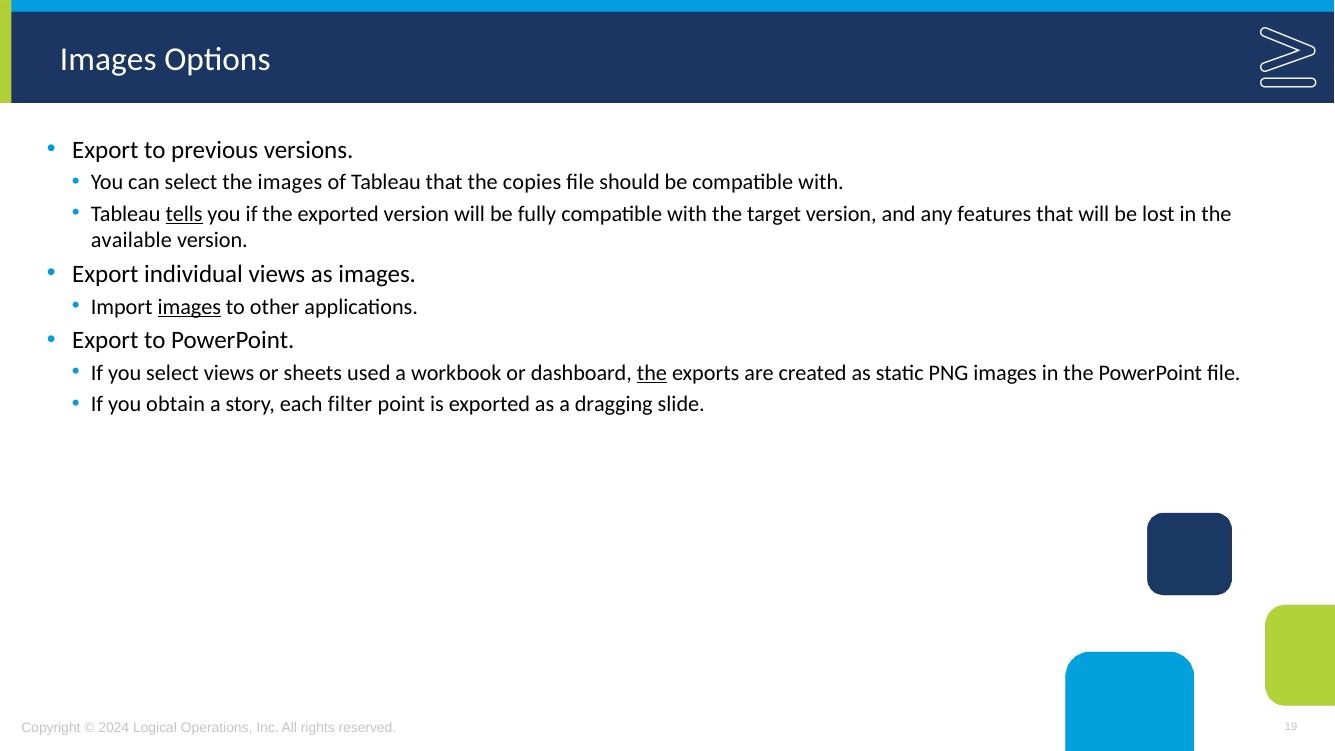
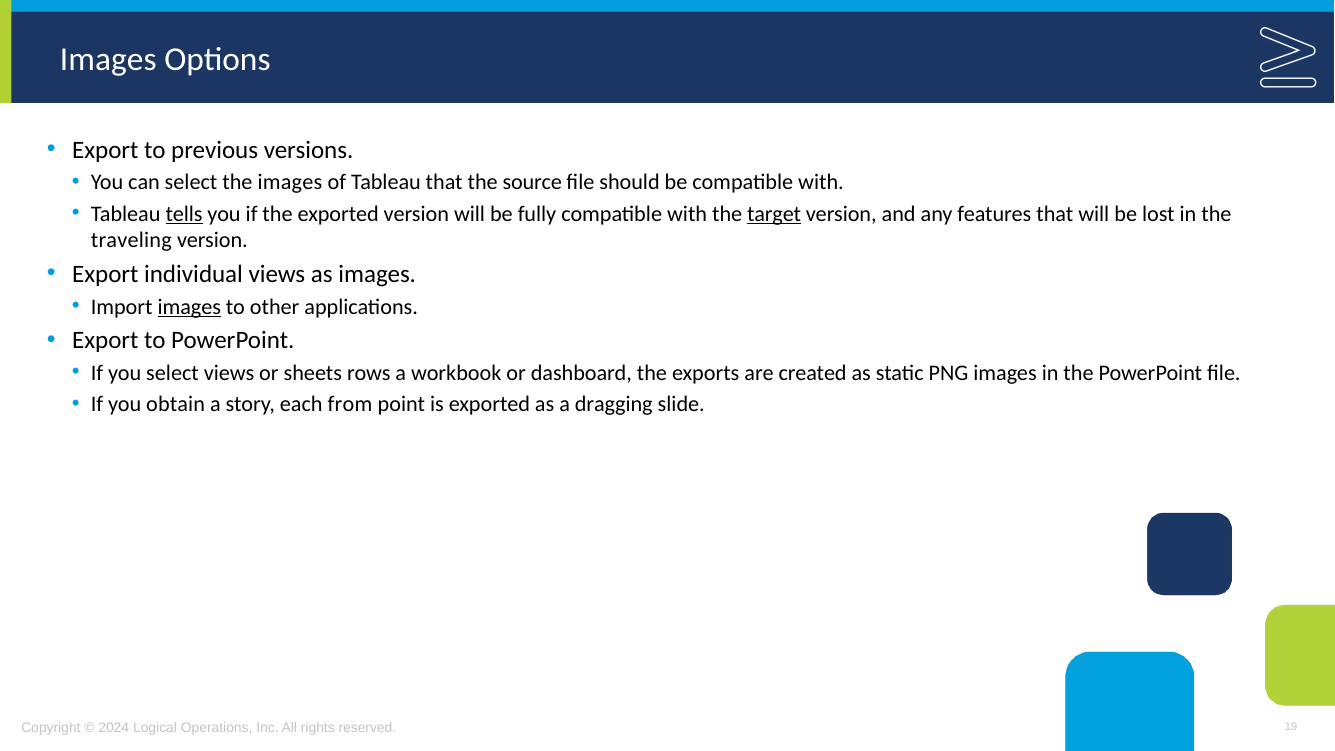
copies: copies -> source
target underline: none -> present
available: available -> traveling
used: used -> rows
the at (652, 373) underline: present -> none
filter: filter -> from
